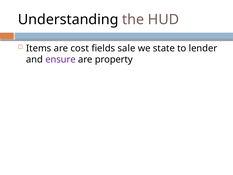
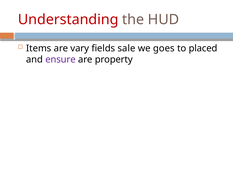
Understanding colour: black -> red
cost: cost -> vary
state: state -> goes
lender: lender -> placed
